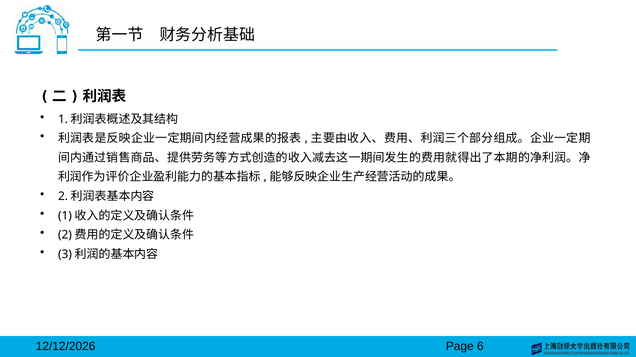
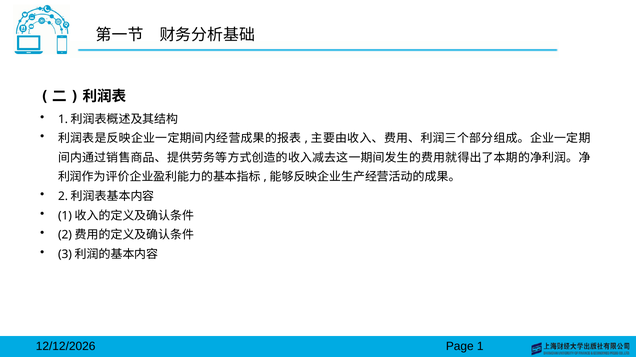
6: 6 -> 1
